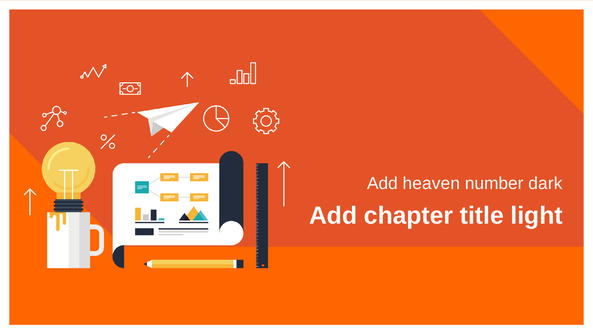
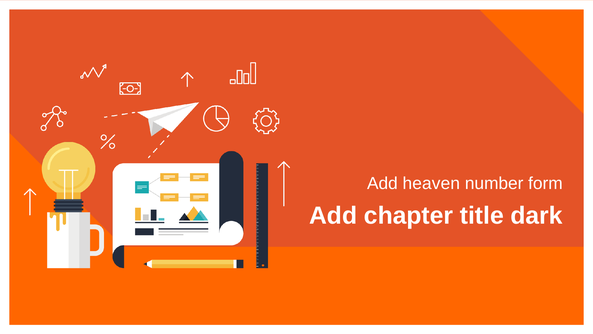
dark: dark -> form
light: light -> dark
